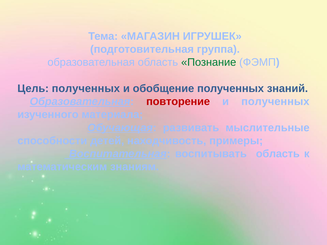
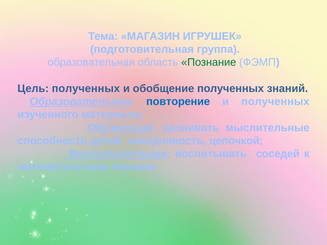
повторение colour: red -> blue
примеры: примеры -> цепочкой
воспитывать область: область -> соседей
